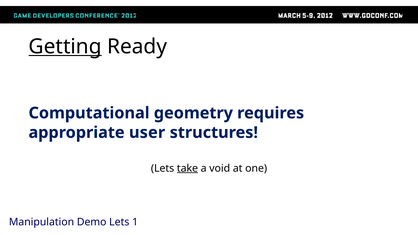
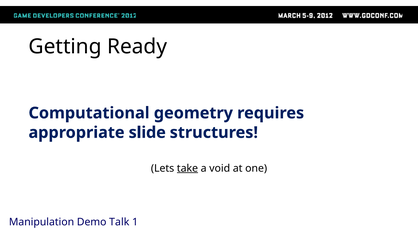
Getting underline: present -> none
user: user -> slide
Demo Lets: Lets -> Talk
